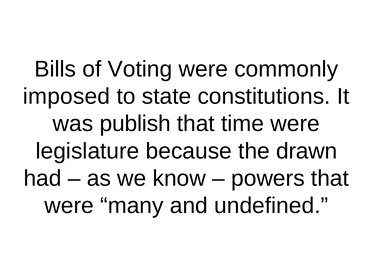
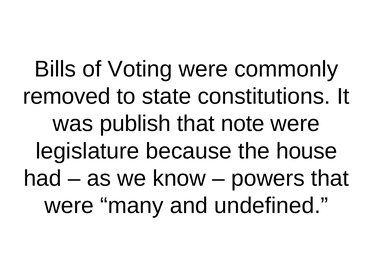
imposed: imposed -> removed
time: time -> note
drawn: drawn -> house
